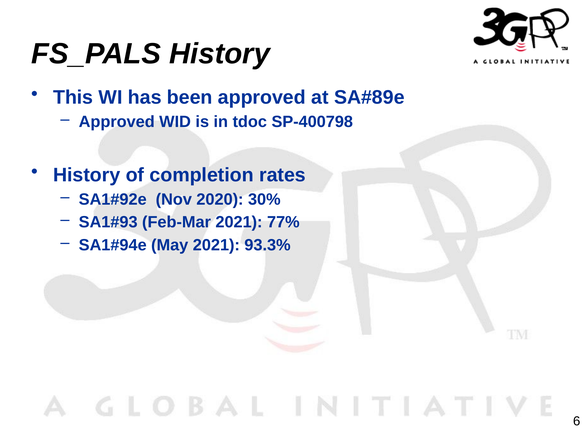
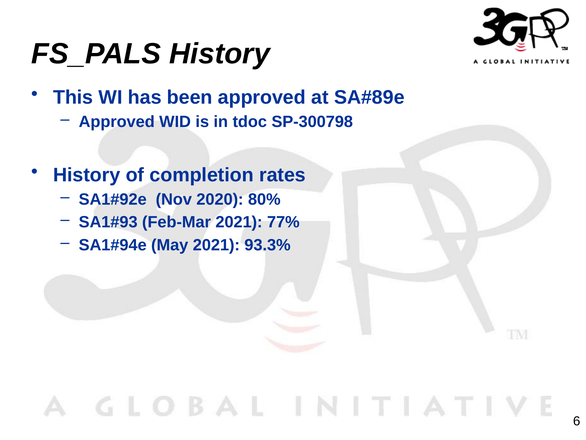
SP-400798: SP-400798 -> SP-300798
30%: 30% -> 80%
